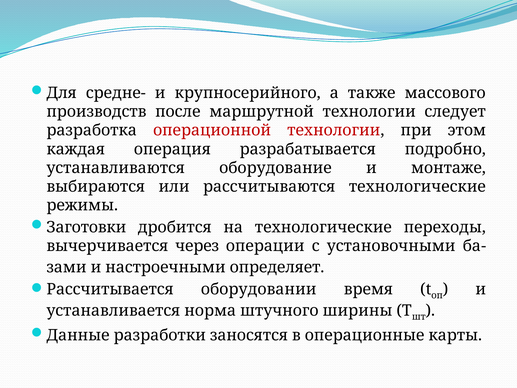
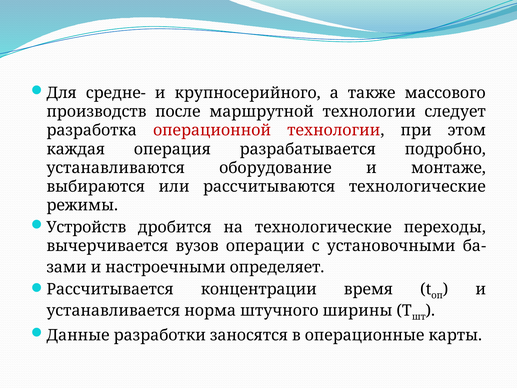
Заготовки: Заготовки -> Устройств
через: через -> вузов
оборудовании: оборудовании -> концентрации
